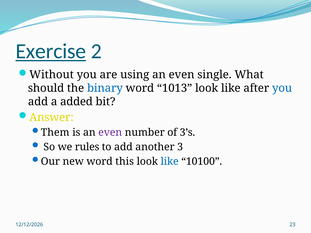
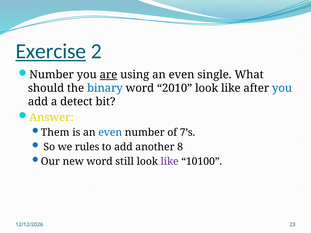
Without at (52, 75): Without -> Number
are underline: none -> present
1013: 1013 -> 2010
added: added -> detect
even at (110, 132) colour: purple -> blue
3’s: 3’s -> 7’s
3: 3 -> 8
this: this -> still
like at (170, 162) colour: blue -> purple
